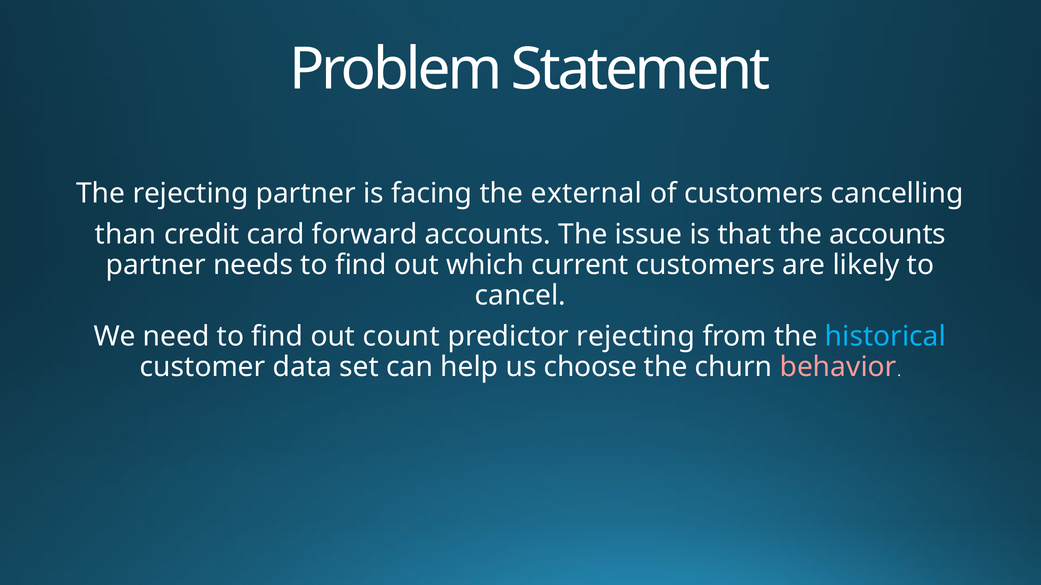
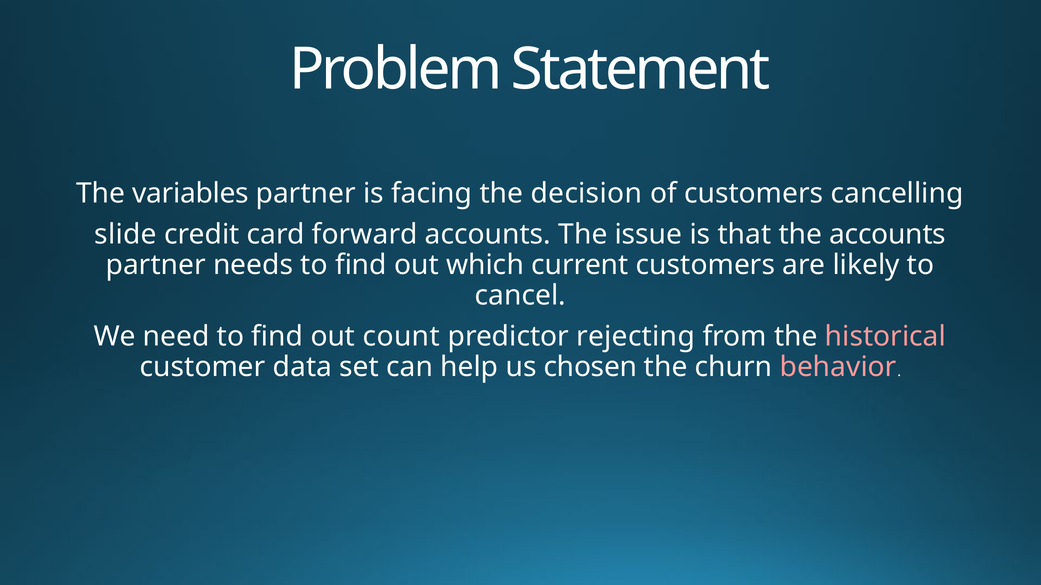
The rejecting: rejecting -> variables
external: external -> decision
than: than -> slide
historical colour: light blue -> pink
choose: choose -> chosen
